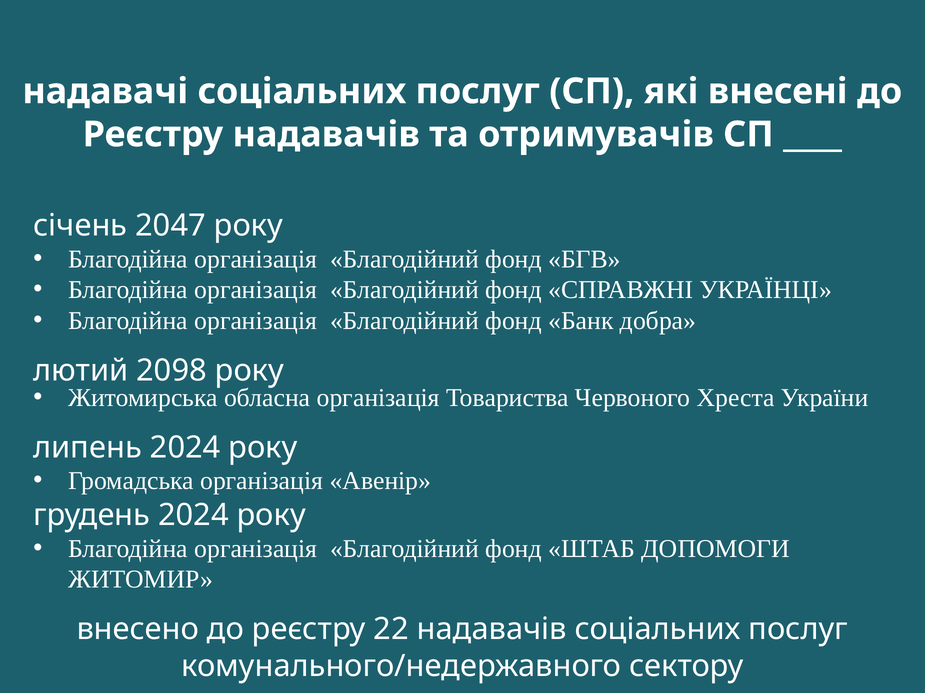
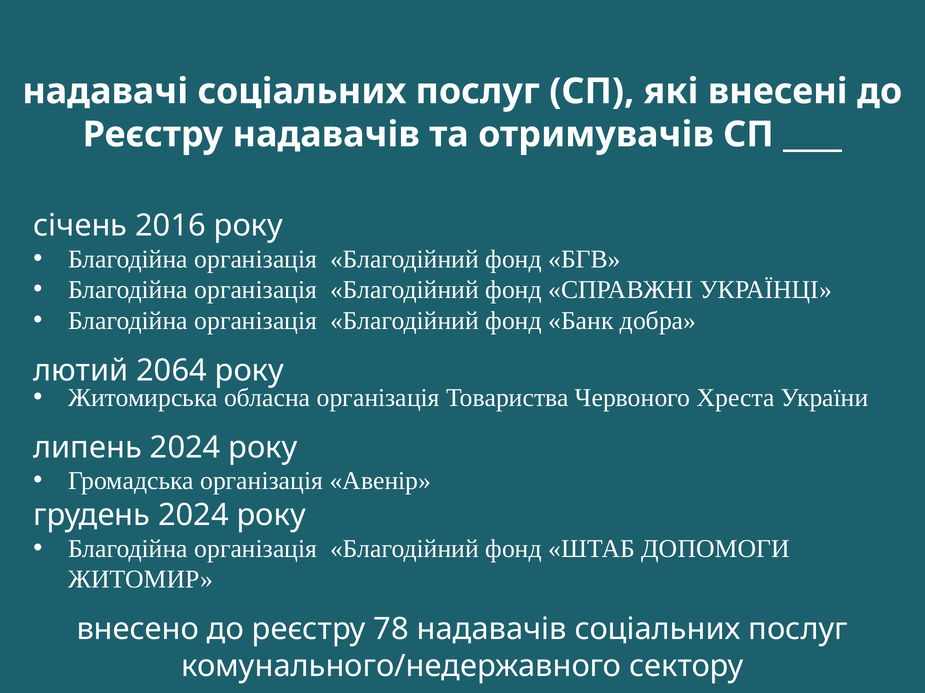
2047: 2047 -> 2016
2098: 2098 -> 2064
22: 22 -> 78
